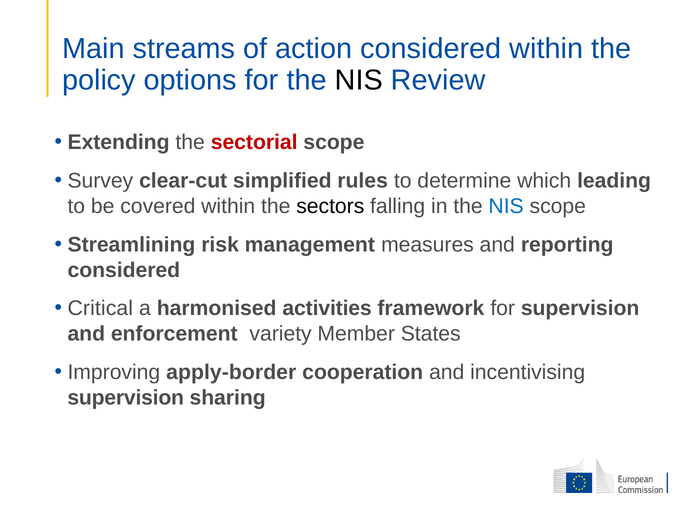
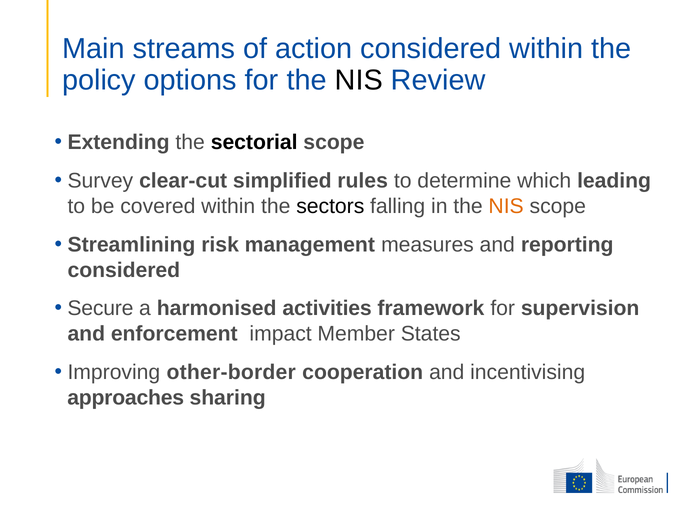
sectorial colour: red -> black
NIS at (506, 206) colour: blue -> orange
Critical: Critical -> Secure
variety: variety -> impact
apply-border: apply-border -> other-border
supervision at (126, 398): supervision -> approaches
